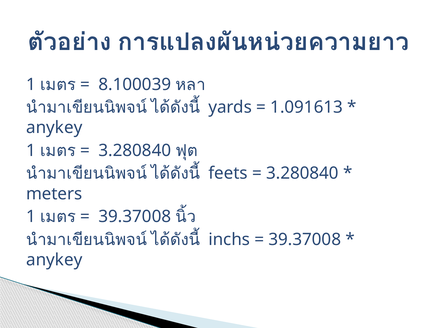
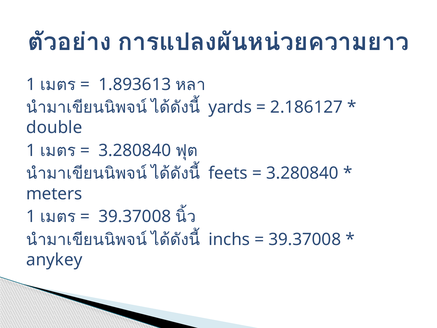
8.100039: 8.100039 -> 1.893613
1.091613: 1.091613 -> 2.186127
anykey at (54, 128): anykey -> double
